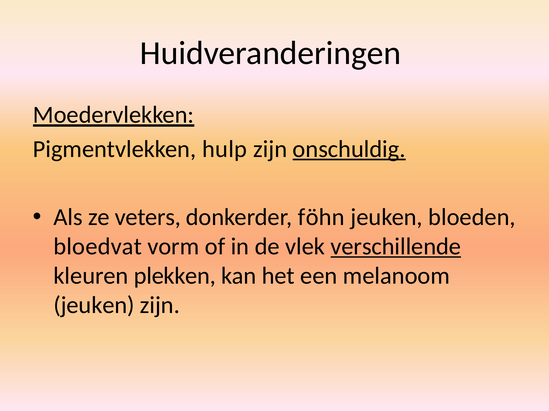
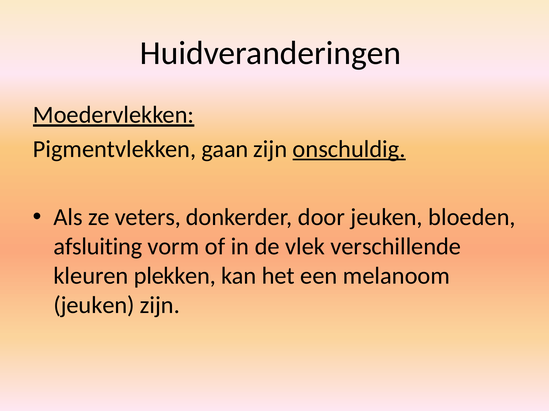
hulp: hulp -> gaan
föhn: föhn -> door
bloedvat: bloedvat -> afsluiting
verschillende underline: present -> none
